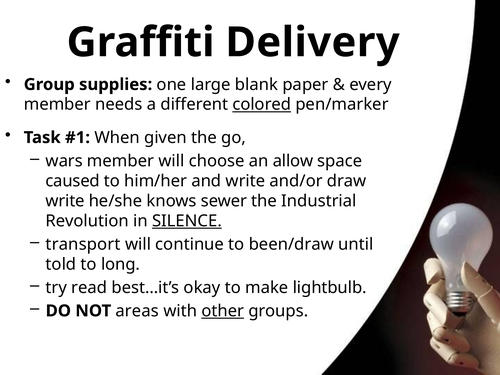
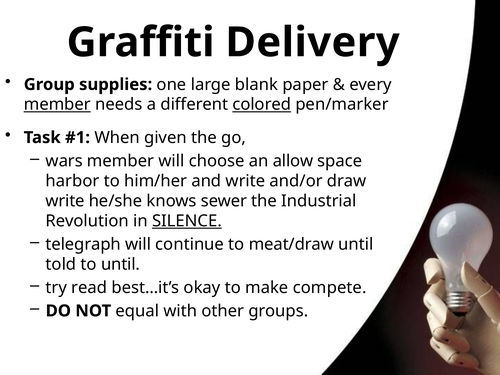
member at (57, 104) underline: none -> present
caused: caused -> harbor
transport: transport -> telegraph
been/draw: been/draw -> meat/draw
to long: long -> until
lightbulb: lightbulb -> compete
areas: areas -> equal
other underline: present -> none
